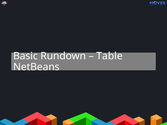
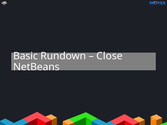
Table: Table -> Close
